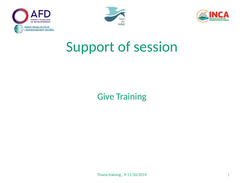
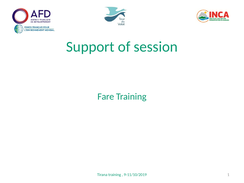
Give: Give -> Fare
